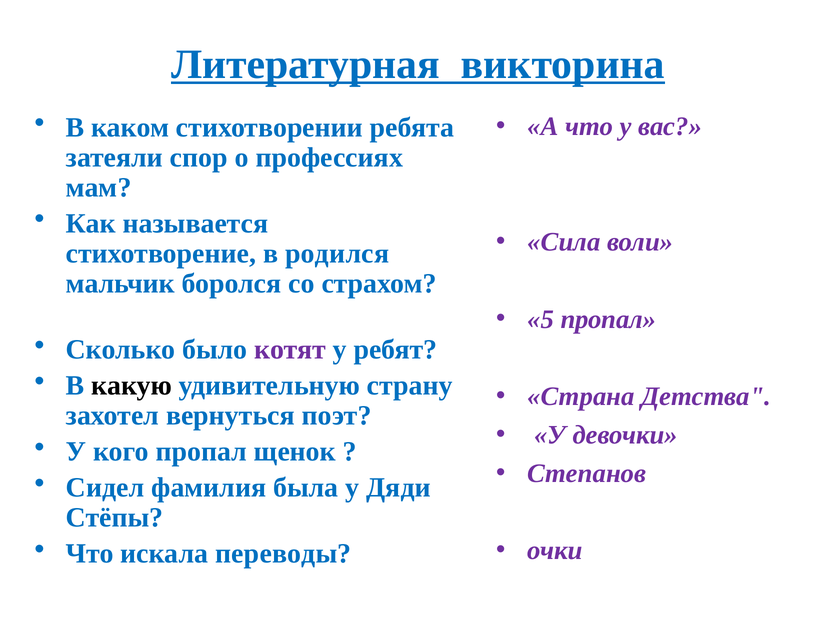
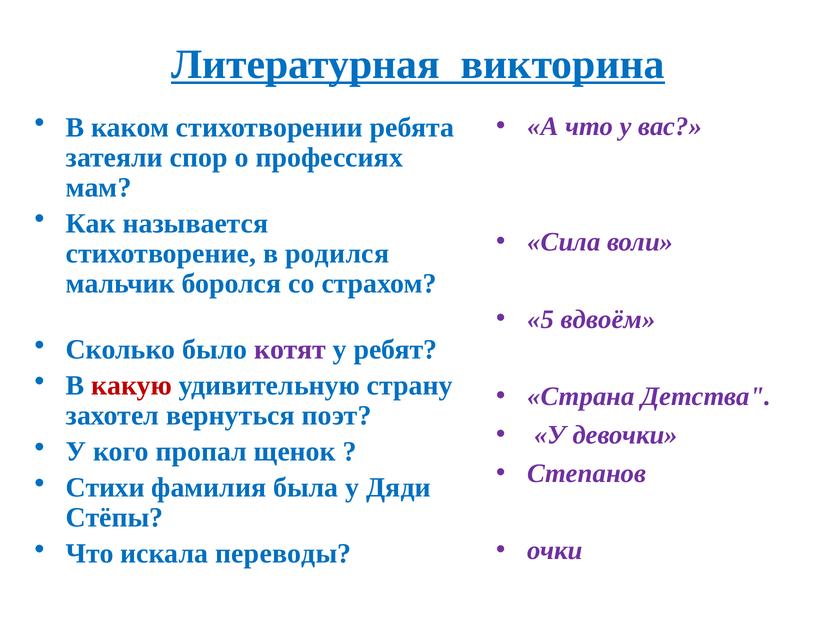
5 пропал: пропал -> вдвоём
какую colour: black -> red
Сидел: Сидел -> Стихи
